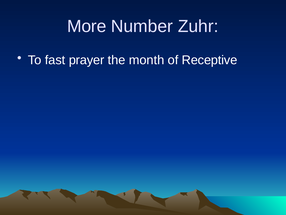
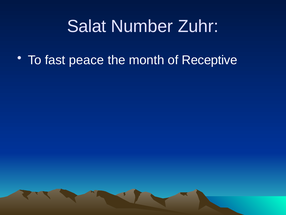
More: More -> Salat
prayer: prayer -> peace
